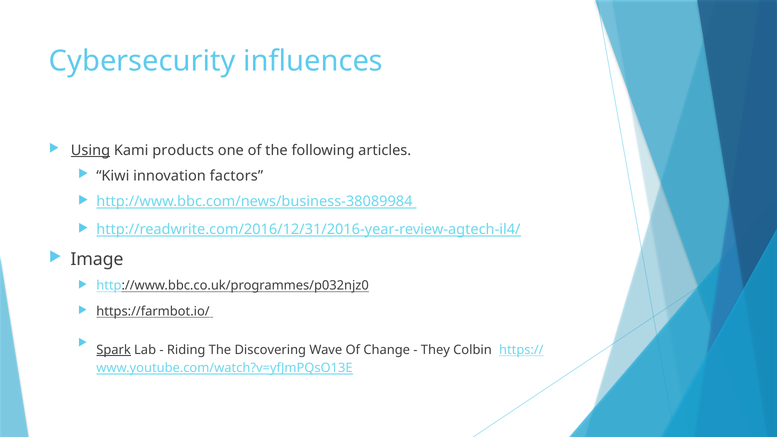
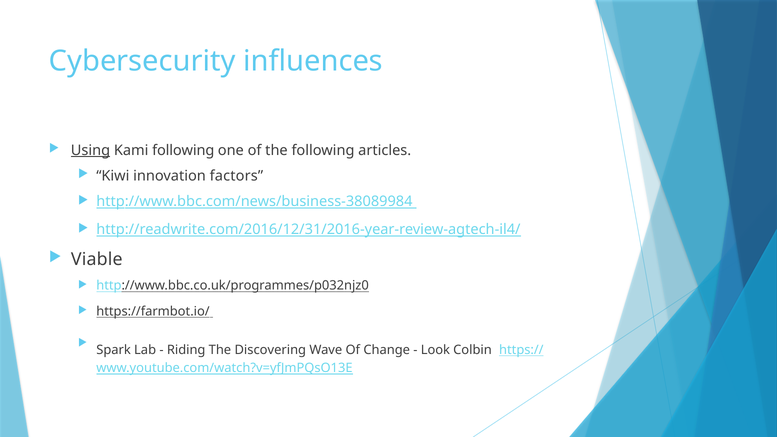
Kami products: products -> following
Image: Image -> Viable
Spark underline: present -> none
They: They -> Look
